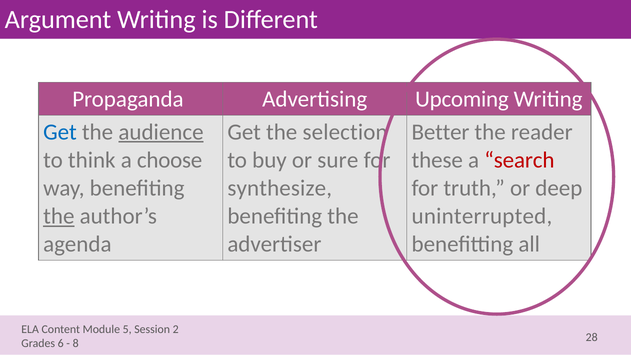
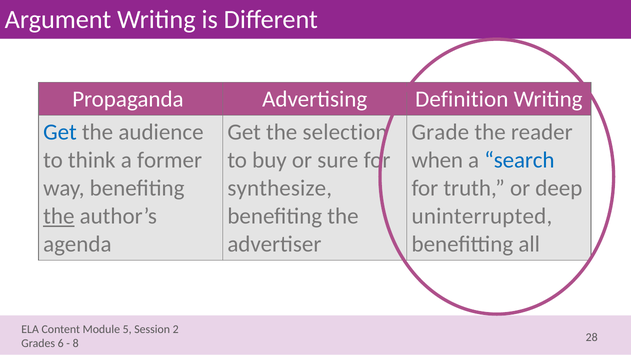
Upcoming: Upcoming -> Definition
audience underline: present -> none
Better: Better -> Grade
choose: choose -> former
these: these -> when
search colour: red -> blue
